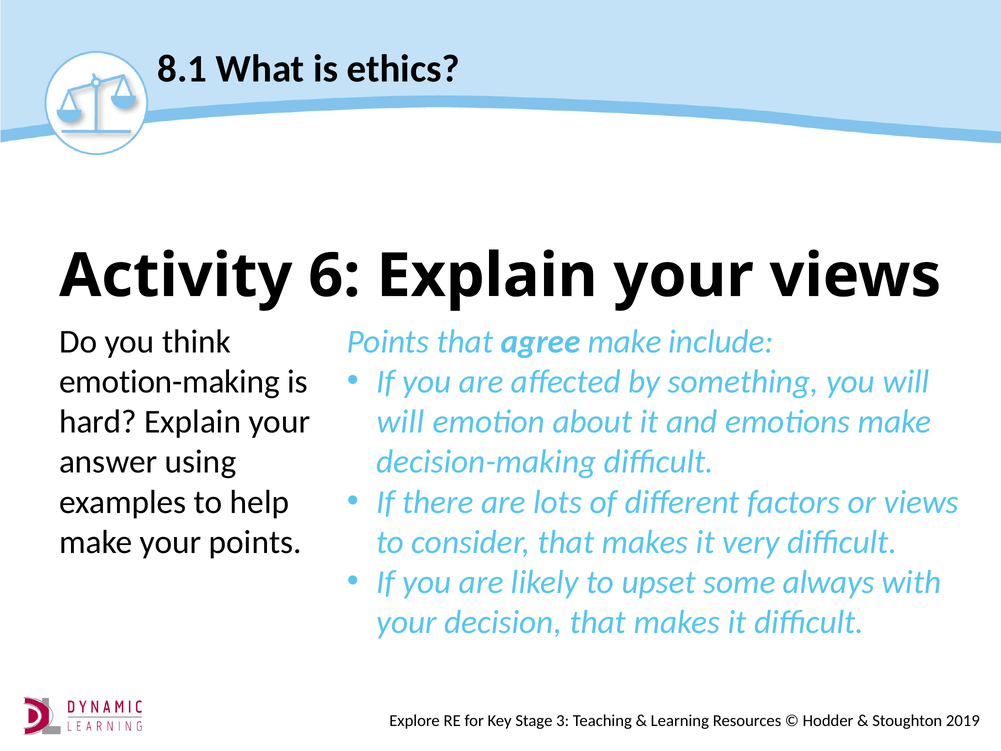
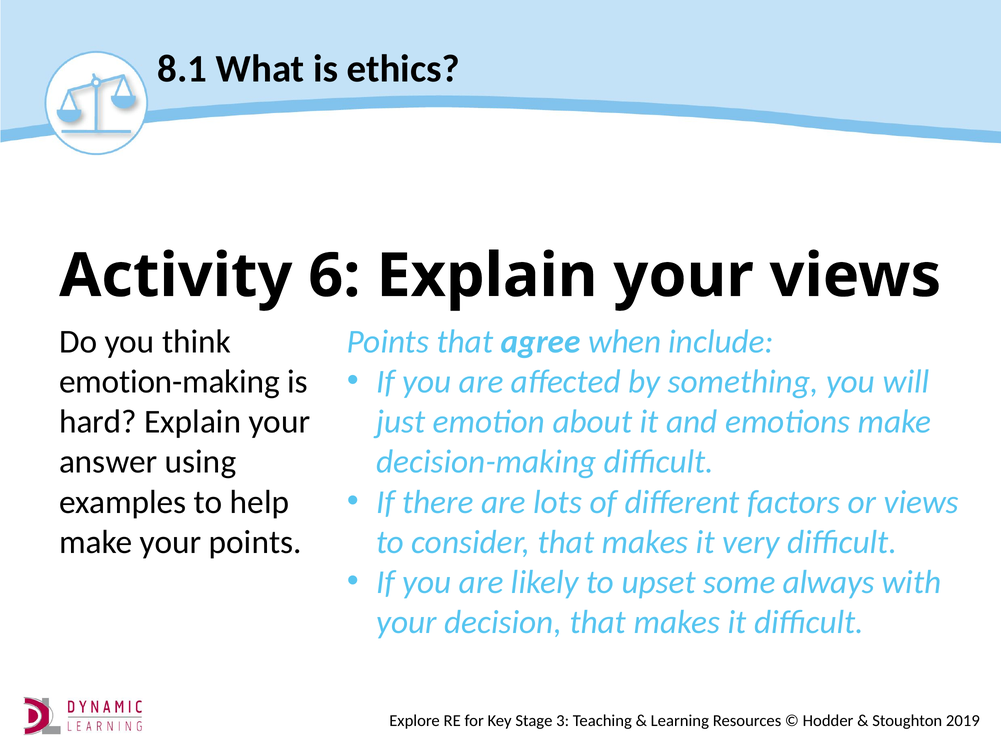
agree make: make -> when
will at (401, 422): will -> just
